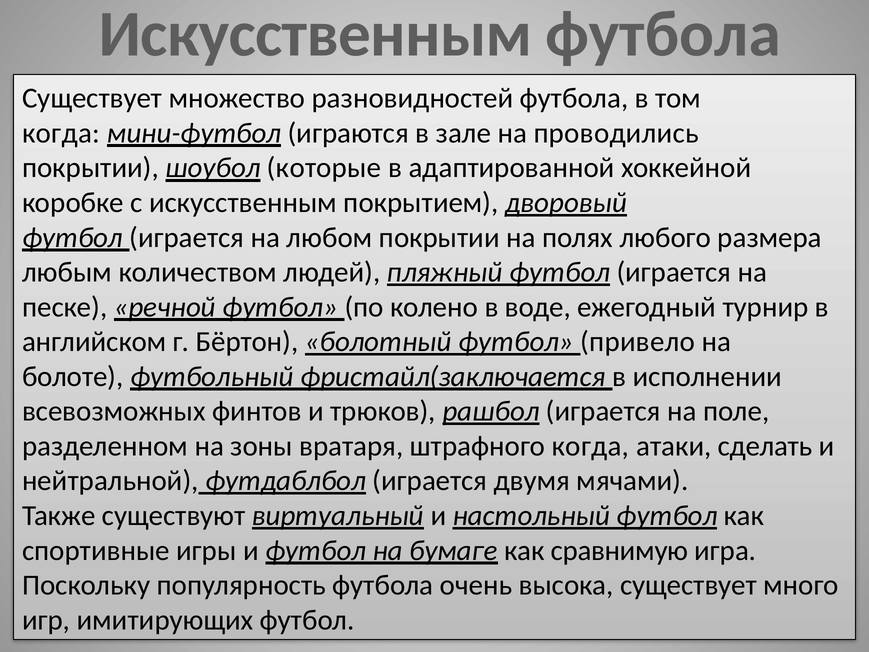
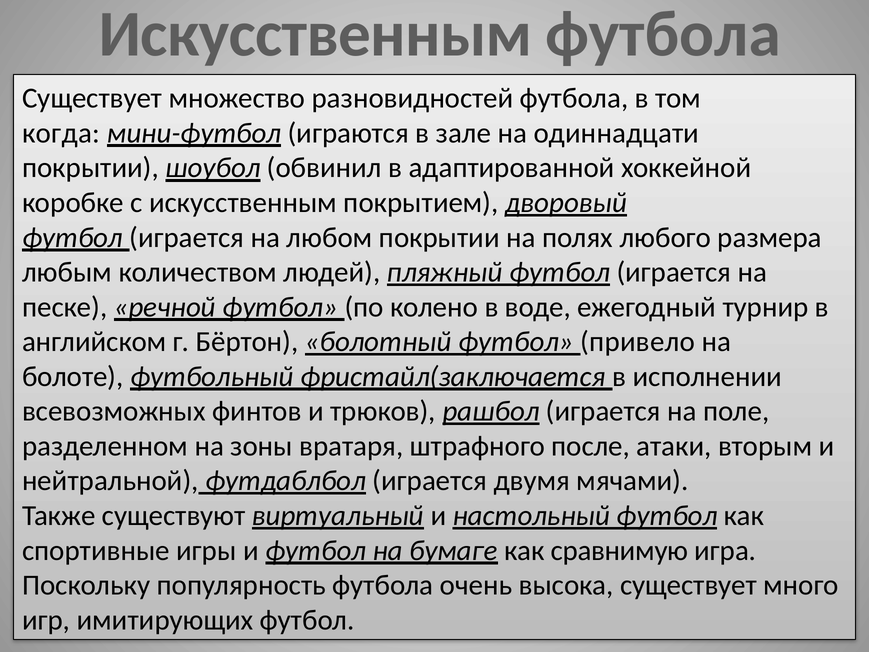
проводились: проводились -> одиннадцати
которые: которые -> обвинил
штрафного когда: когда -> после
сделать: сделать -> вторым
